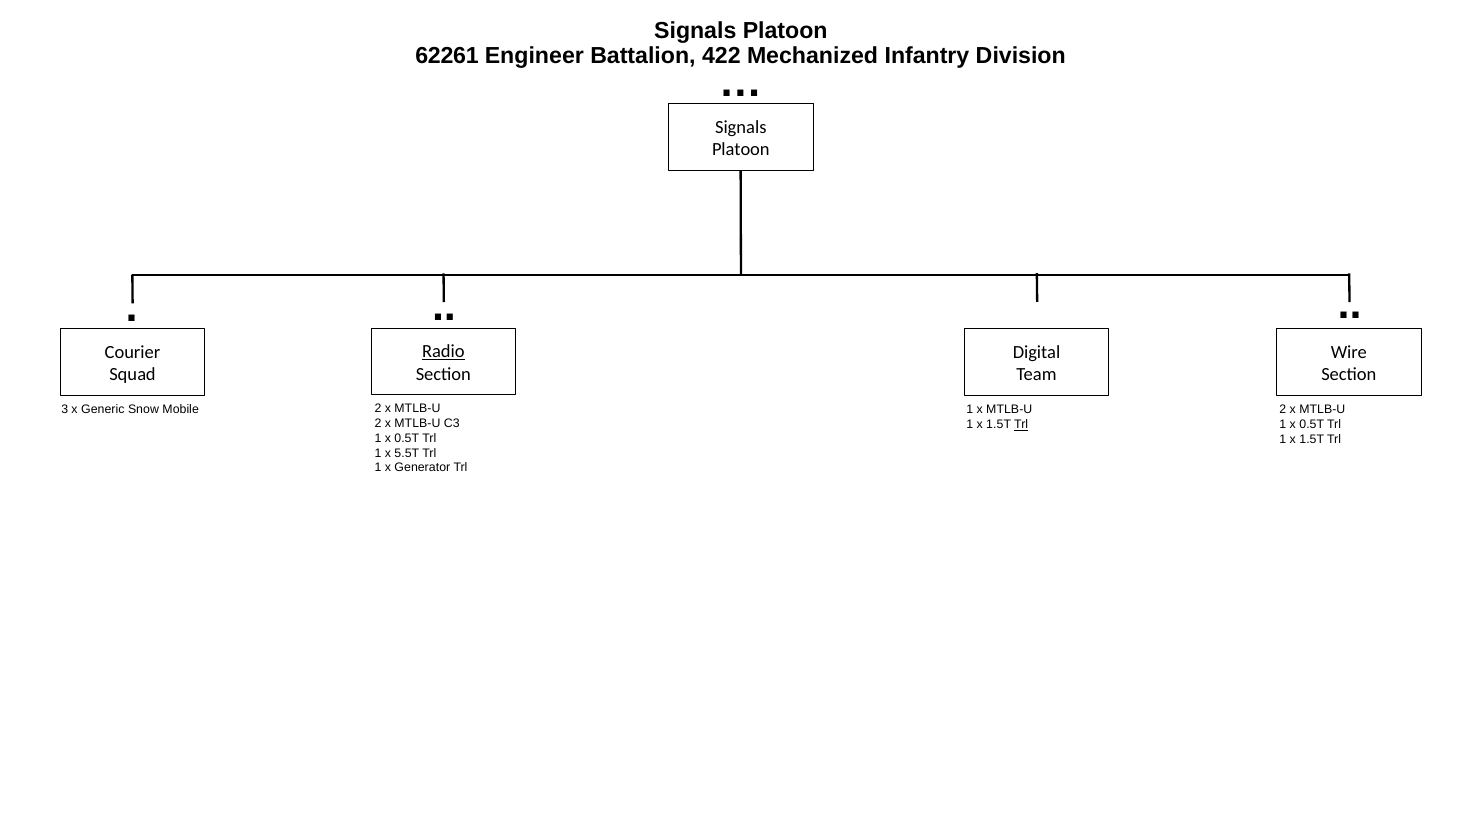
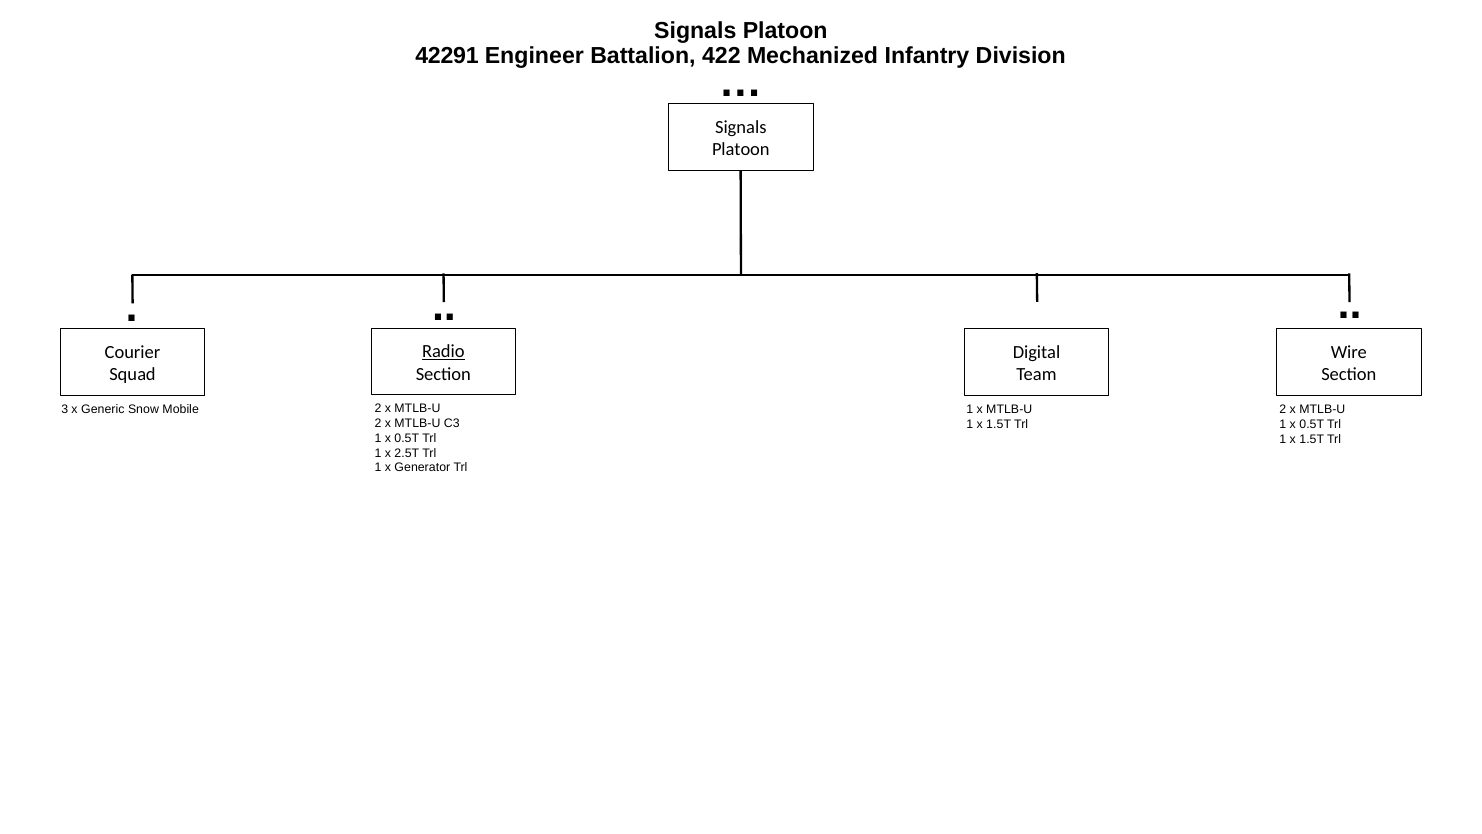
62261: 62261 -> 42291
Trl at (1021, 424) underline: present -> none
5.5T: 5.5T -> 2.5T
